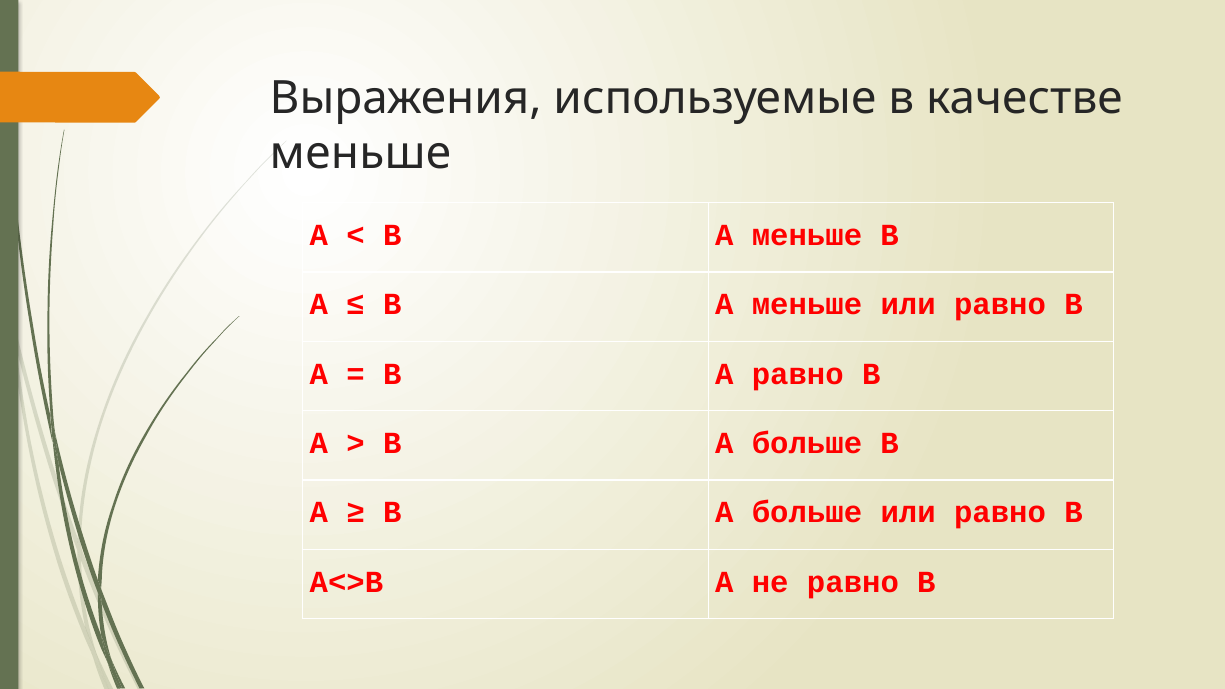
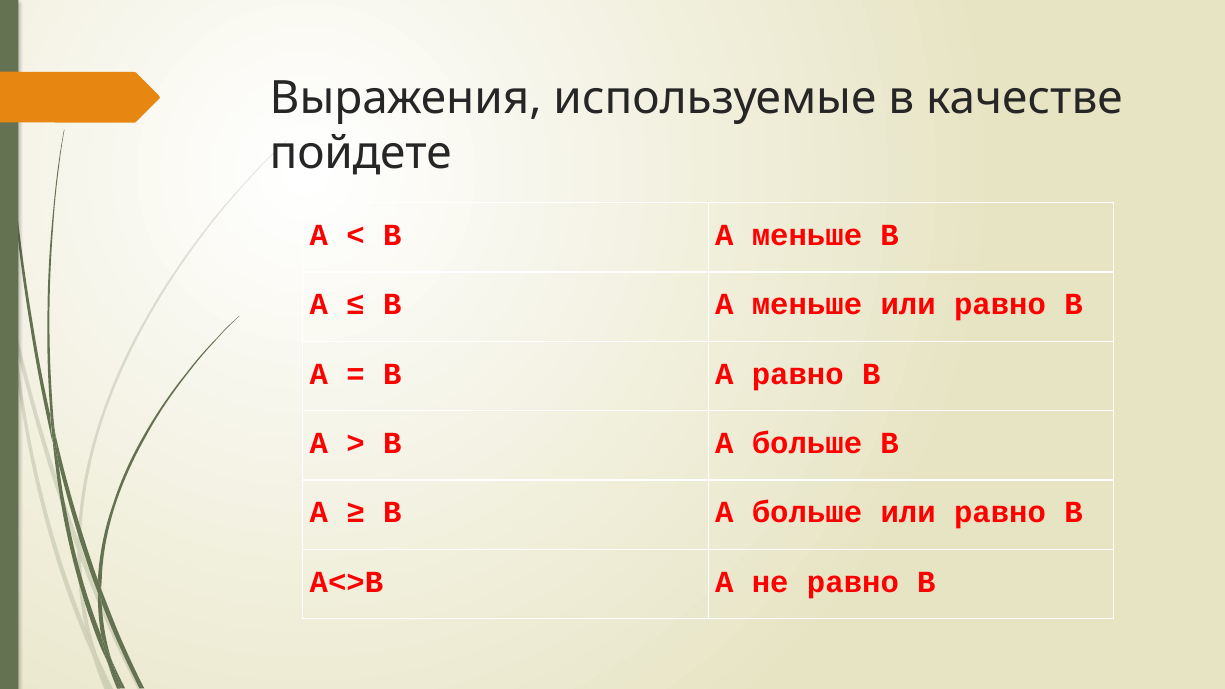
меньше at (360, 153): меньше -> пойдете
